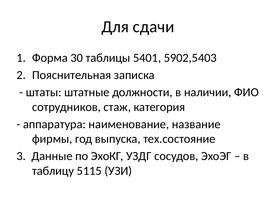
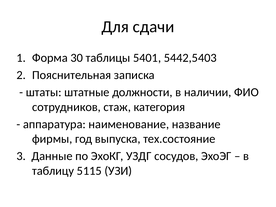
5902,5403: 5902,5403 -> 5442,5403
